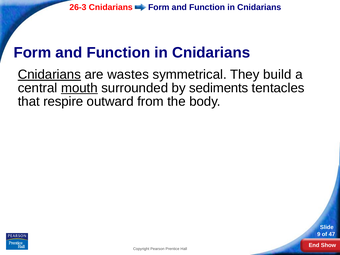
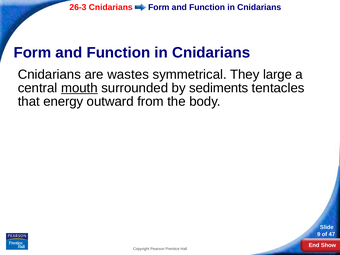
Cnidarians at (49, 75) underline: present -> none
build: build -> large
respire: respire -> energy
